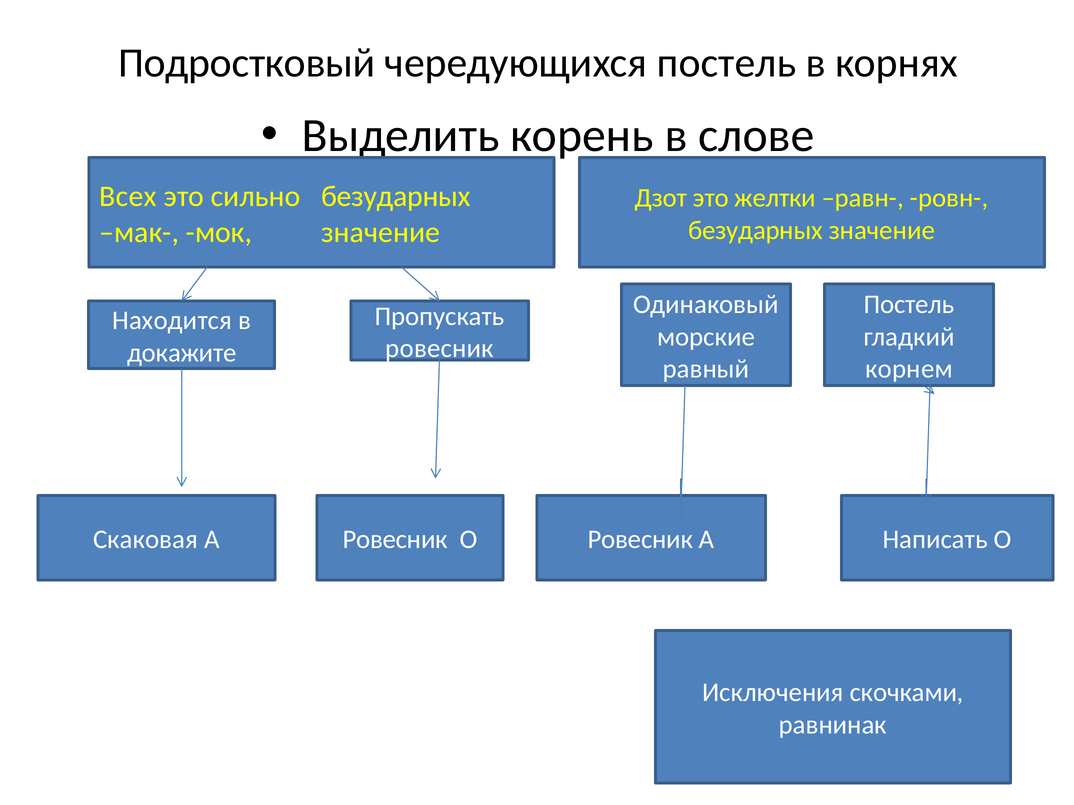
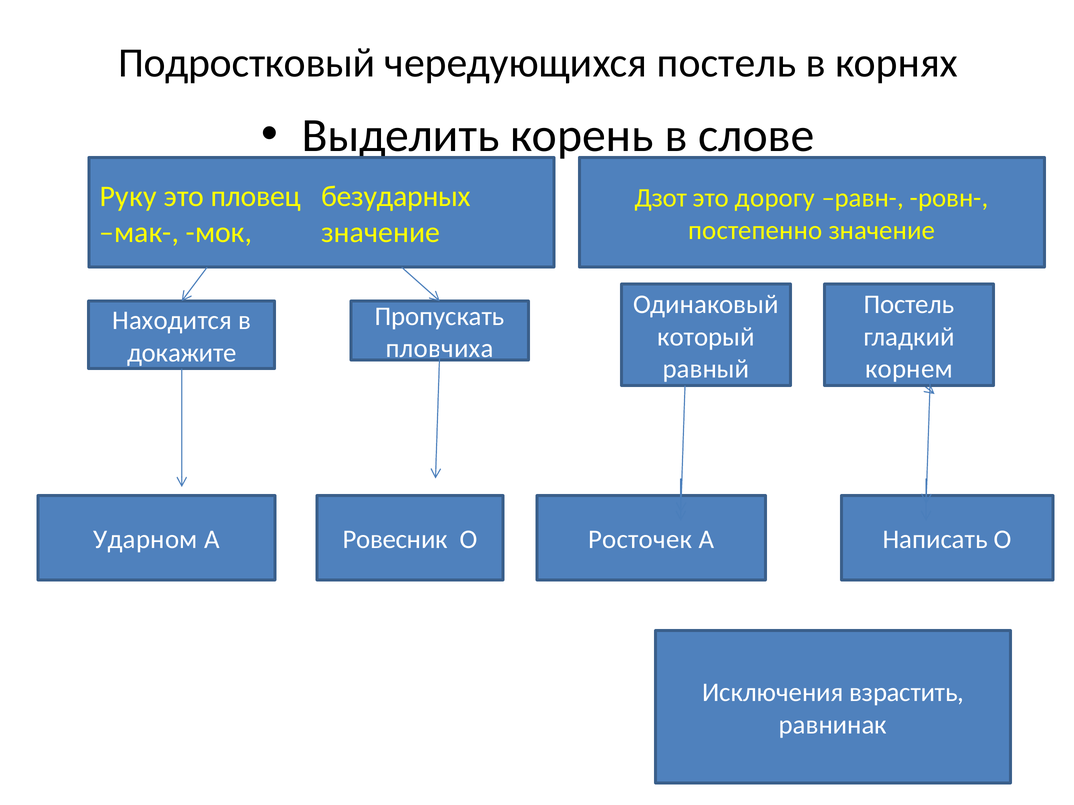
Всех: Всех -> Руку
сильно: сильно -> пловец
желтки: желтки -> дорогу
безударных at (756, 230): безударных -> постепенно
морские: морские -> который
ровесник at (440, 349): ровесник -> пловчиха
Скаковая: Скаковая -> Ударном
О Ровесник: Ровесник -> Росточек
скочками: скочками -> взрастить
